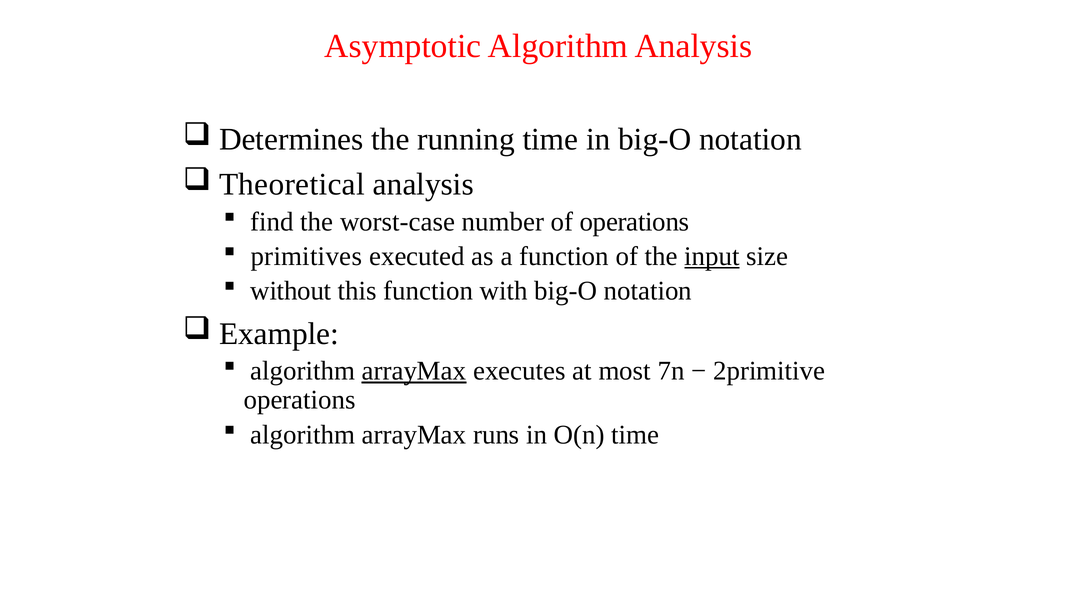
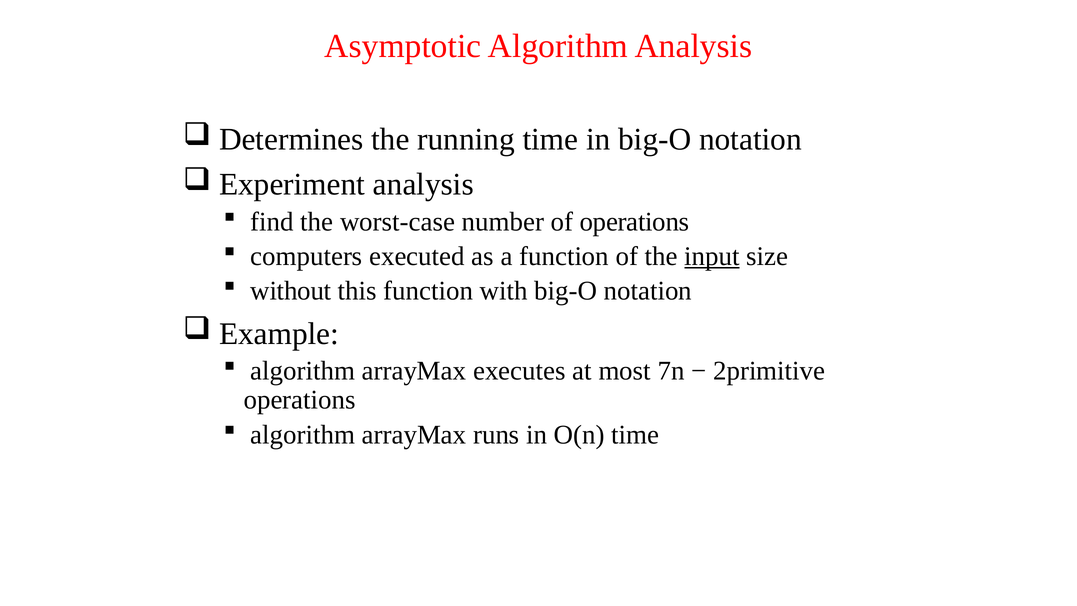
Theoretical: Theoretical -> Experiment
primitives: primitives -> computers
arrayMax at (414, 371) underline: present -> none
